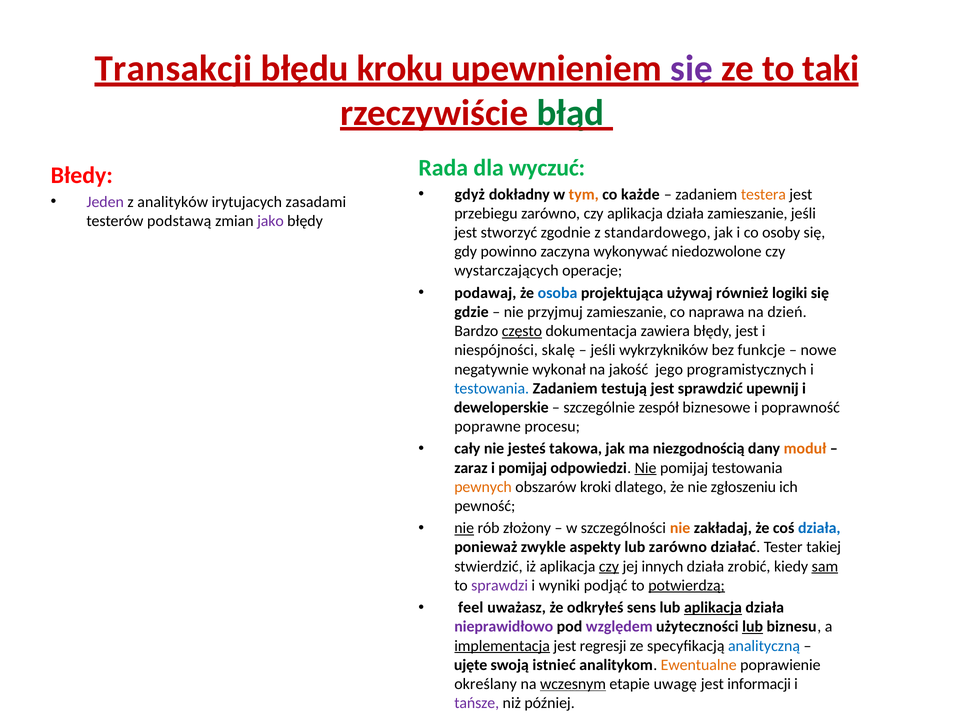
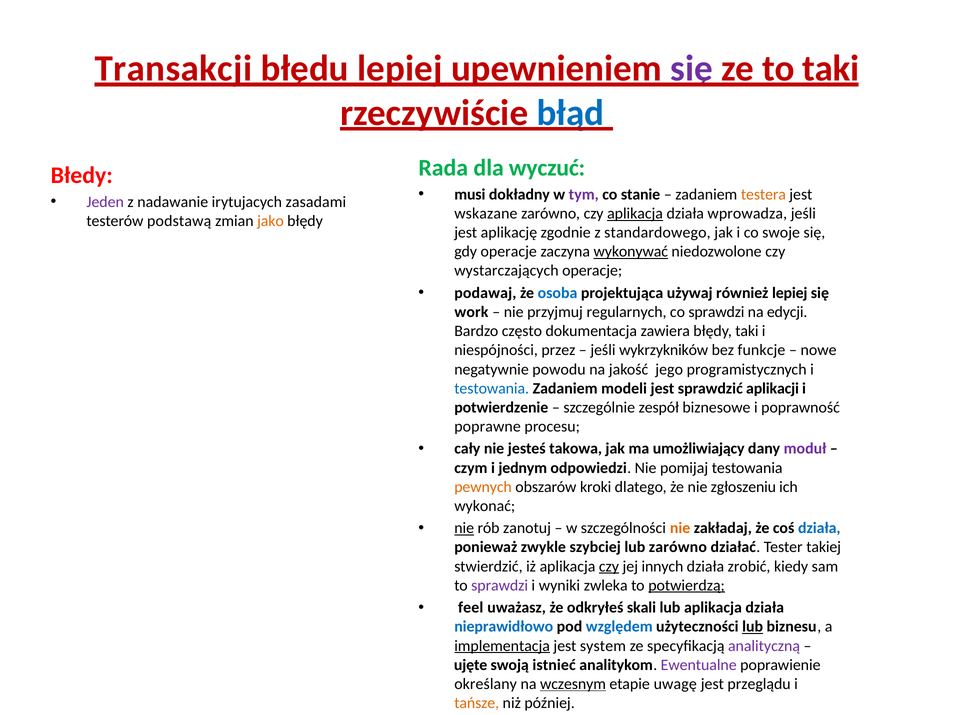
błędu kroku: kroku -> lepiej
błąd colour: green -> blue
gdyż: gdyż -> musi
tym colour: orange -> purple
każde: każde -> stanie
analityków: analityków -> nadawanie
przebiegu: przebiegu -> wskazane
aplikacja at (635, 213) underline: none -> present
działa zamieszanie: zamieszanie -> wprowadza
jako colour: purple -> orange
stworzyć: stworzyć -> aplikację
osoby: osoby -> swoje
gdy powinno: powinno -> operacje
wykonywać underline: none -> present
również logiki: logiki -> lepiej
gdzie: gdzie -> work
przyjmuj zamieszanie: zamieszanie -> regularnych
co naprawa: naprawa -> sprawdzi
dzień: dzień -> edycji
często underline: present -> none
błędy jest: jest -> taki
skalę: skalę -> przez
wykonał: wykonał -> powodu
testują: testują -> modeli
upewnij: upewnij -> aplikacji
deweloperskie: deweloperskie -> potwierdzenie
niezgodnością: niezgodnością -> umożliwiający
moduł colour: orange -> purple
zaraz: zaraz -> czym
i pomijaj: pomijaj -> jednym
Nie at (646, 468) underline: present -> none
pewność: pewność -> wykonać
złożony: złożony -> zanotuj
aspekty: aspekty -> szybciej
sam underline: present -> none
podjąć: podjąć -> zwleka
sens: sens -> skali
aplikacja at (713, 607) underline: present -> none
nieprawidłowo colour: purple -> blue
względem colour: purple -> blue
regresji: regresji -> system
analityczną colour: blue -> purple
Ewentualne colour: orange -> purple
informacji: informacji -> przeglądu
tańsze colour: purple -> orange
